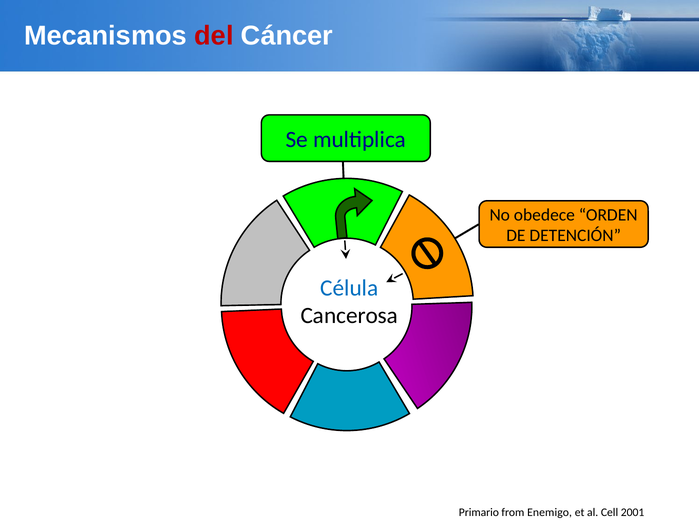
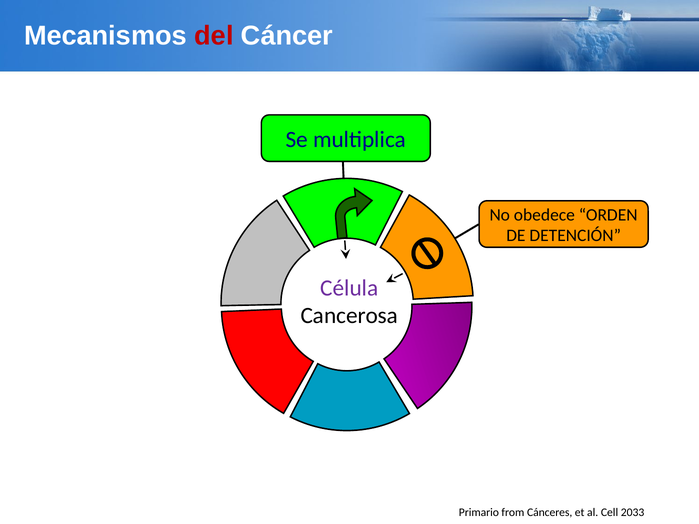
Célula colour: blue -> purple
Enemigo: Enemigo -> Cánceres
2001: 2001 -> 2033
